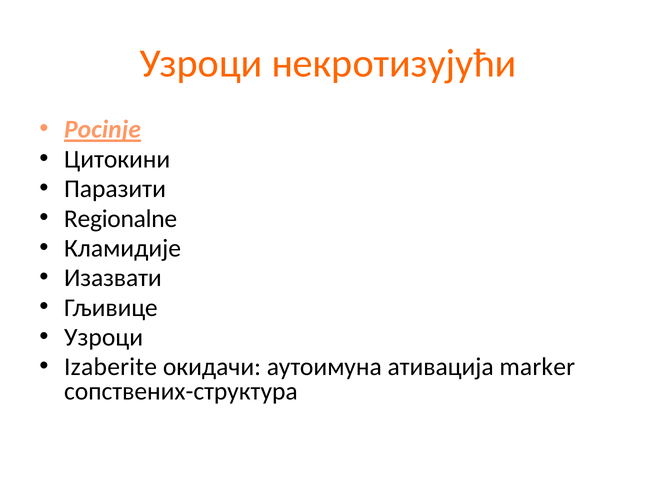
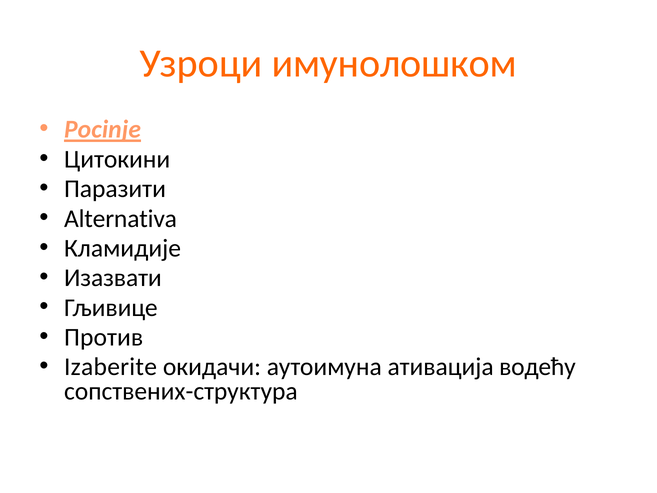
некротизујући: некротизујући -> имунолошком
Regionalne: Regionalne -> Alternativa
Узроци at (104, 337): Узроци -> Против
marker: marker -> водећу
